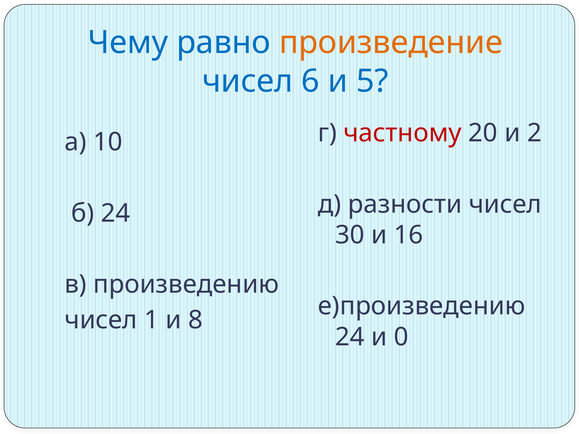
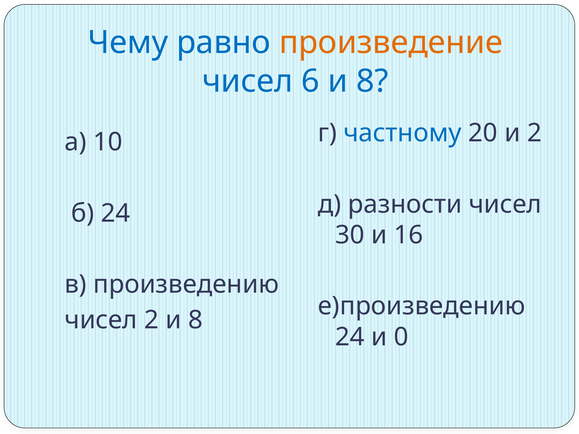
6 и 5: 5 -> 8
частному colour: red -> blue
чисел 1: 1 -> 2
